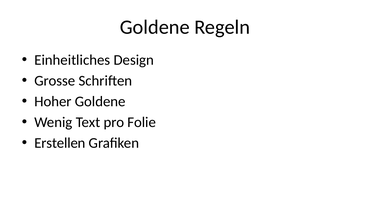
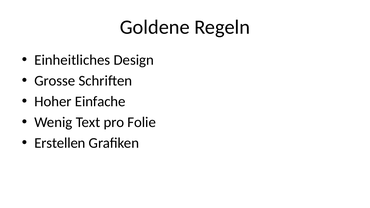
Hoher Goldene: Goldene -> Einfache
